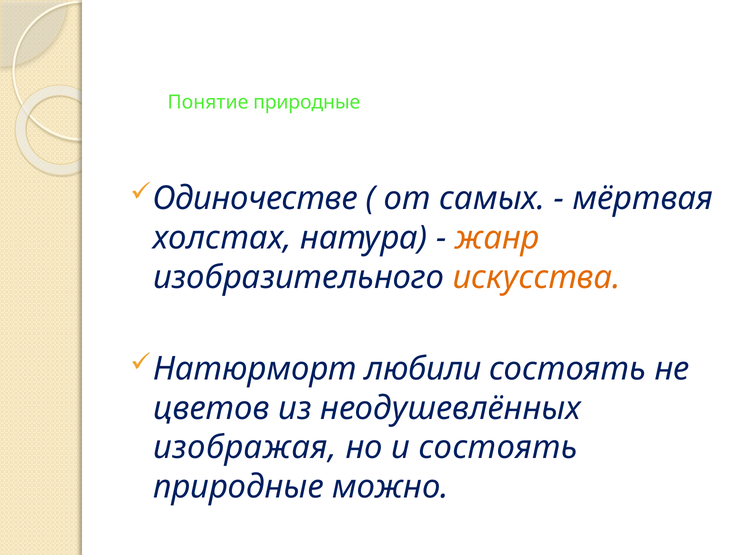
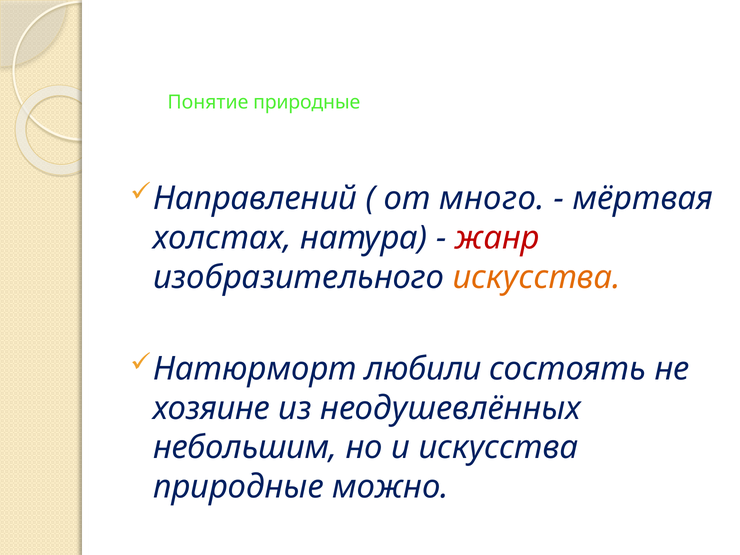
Одиночестве: Одиночестве -> Направлений
самых: самых -> много
жанр colour: orange -> red
цветов: цветов -> хозяине
изображая: изображая -> небольшим
и состоять: состоять -> искусства
